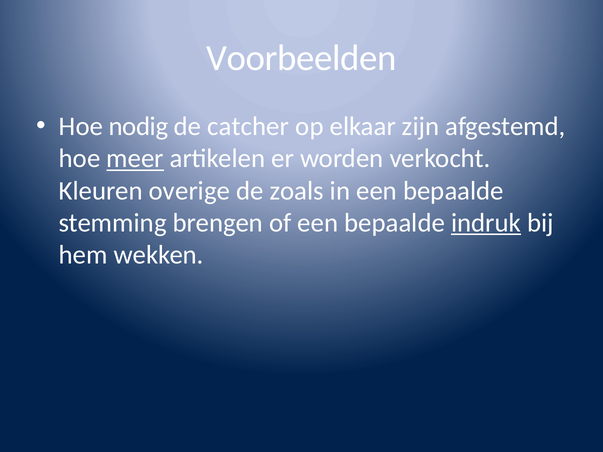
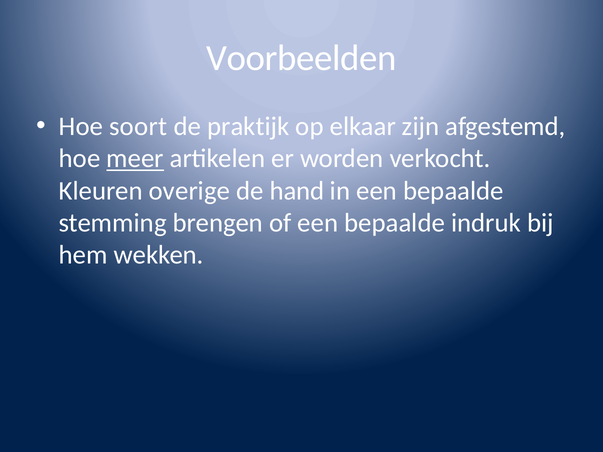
nodig: nodig -> soort
catcher: catcher -> praktijk
zoals: zoals -> hand
indruk underline: present -> none
